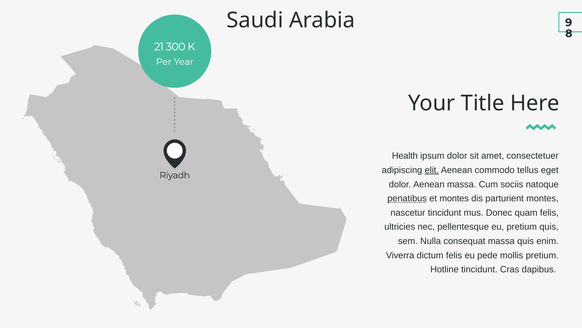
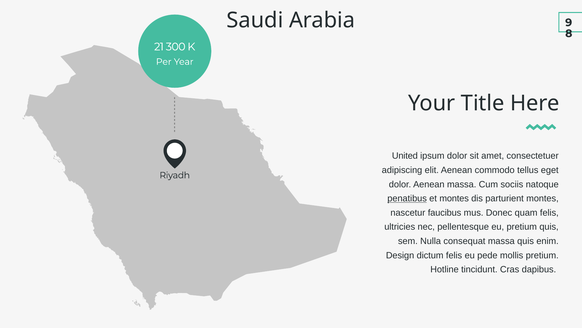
Health: Health -> United
elit underline: present -> none
nascetur tincidunt: tincidunt -> faucibus
Viverra: Viverra -> Design
